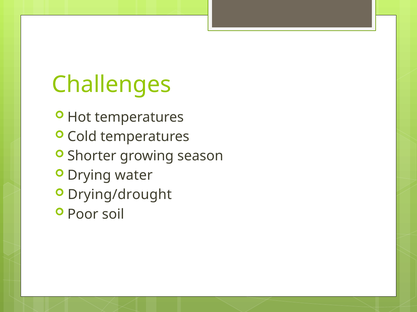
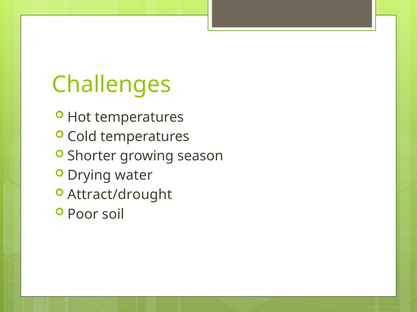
Drying/drought: Drying/drought -> Attract/drought
